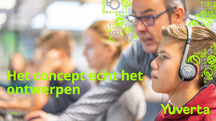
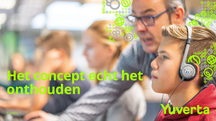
ontwerpen: ontwerpen -> onthouden
